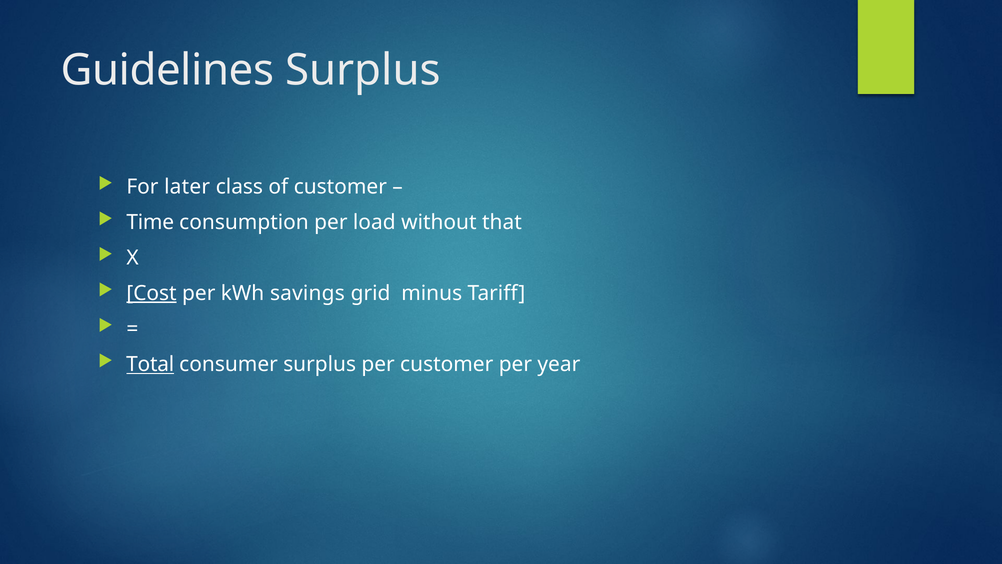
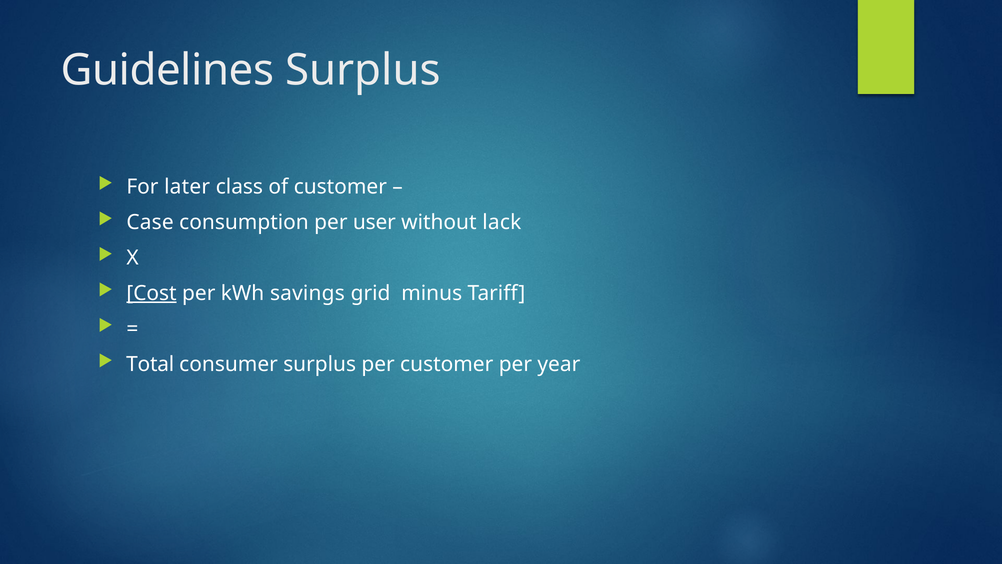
Time: Time -> Case
load: load -> user
that: that -> lack
Total underline: present -> none
